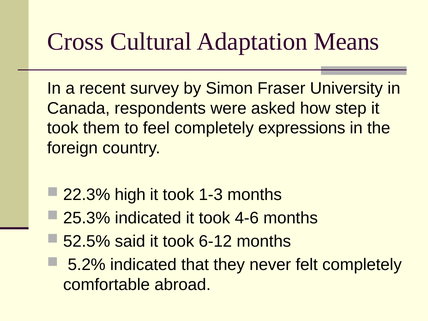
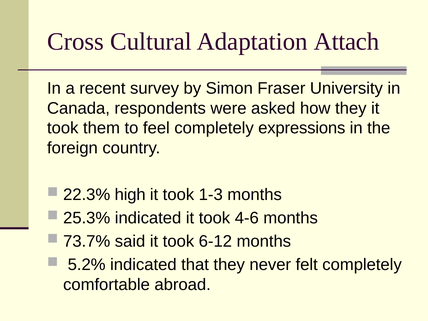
Means: Means -> Attach
how step: step -> they
52.5%: 52.5% -> 73.7%
